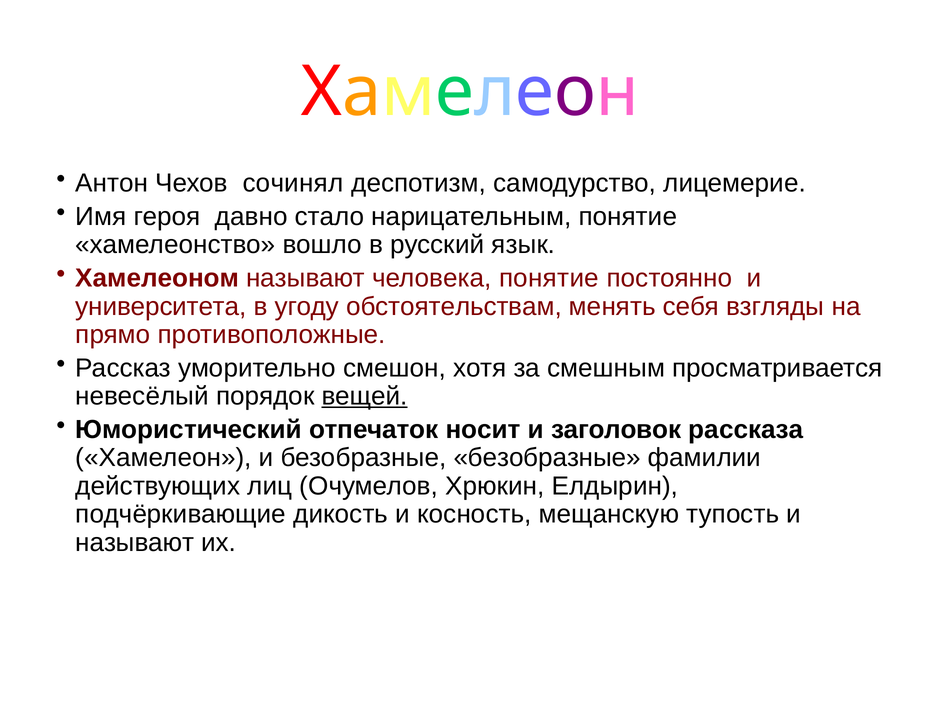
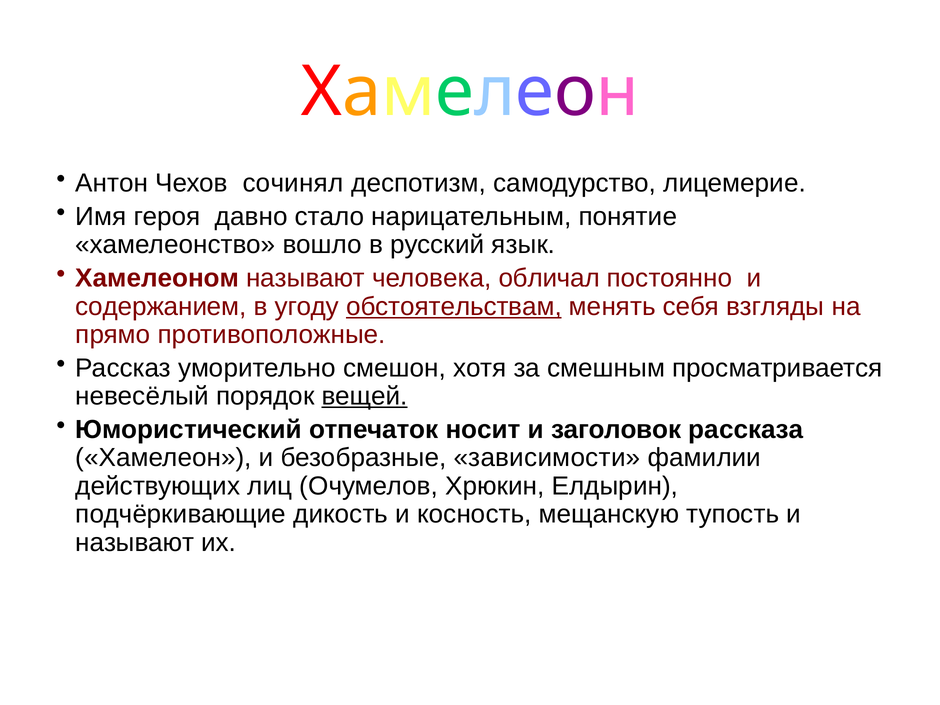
человека понятие: понятие -> обличал
университета: университета -> содержанием
обстоятельствам underline: none -> present
безобразные безобразные: безобразные -> зависимости
